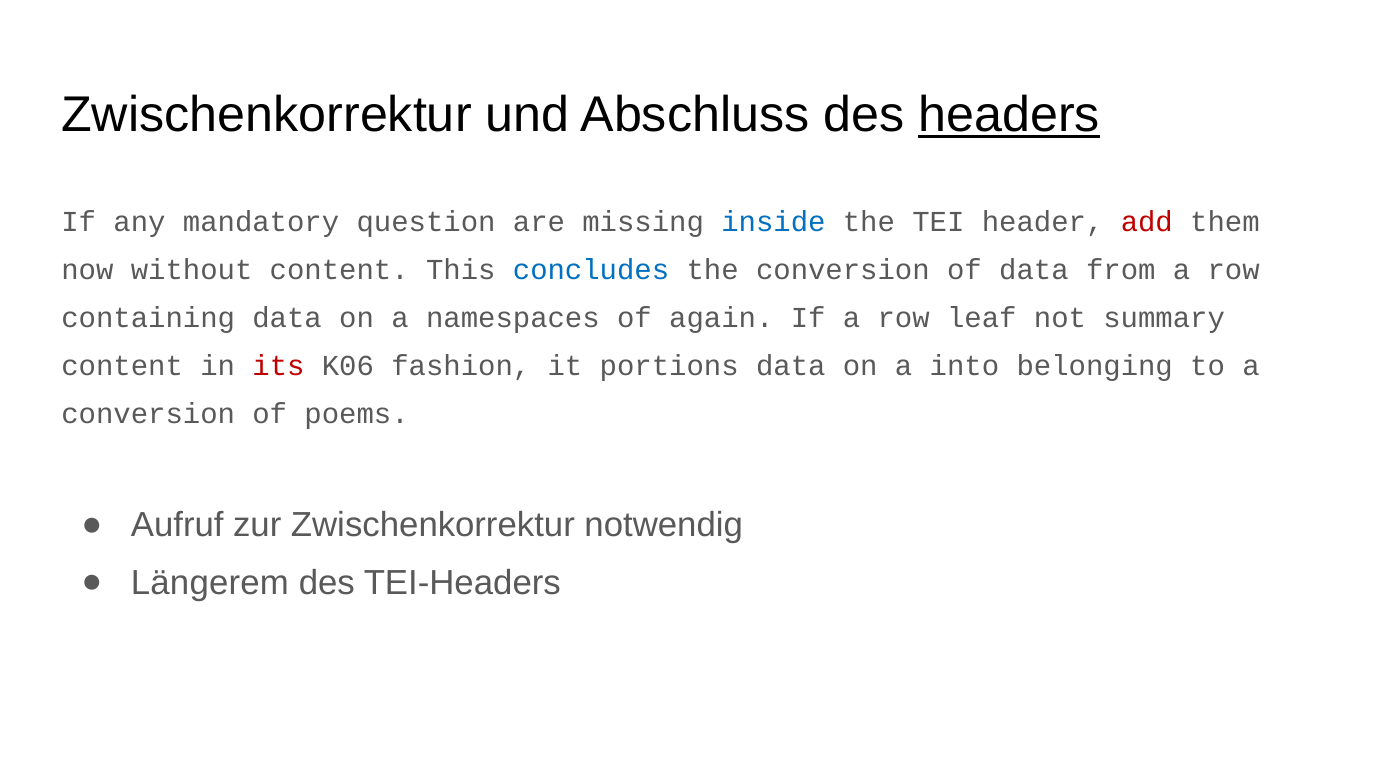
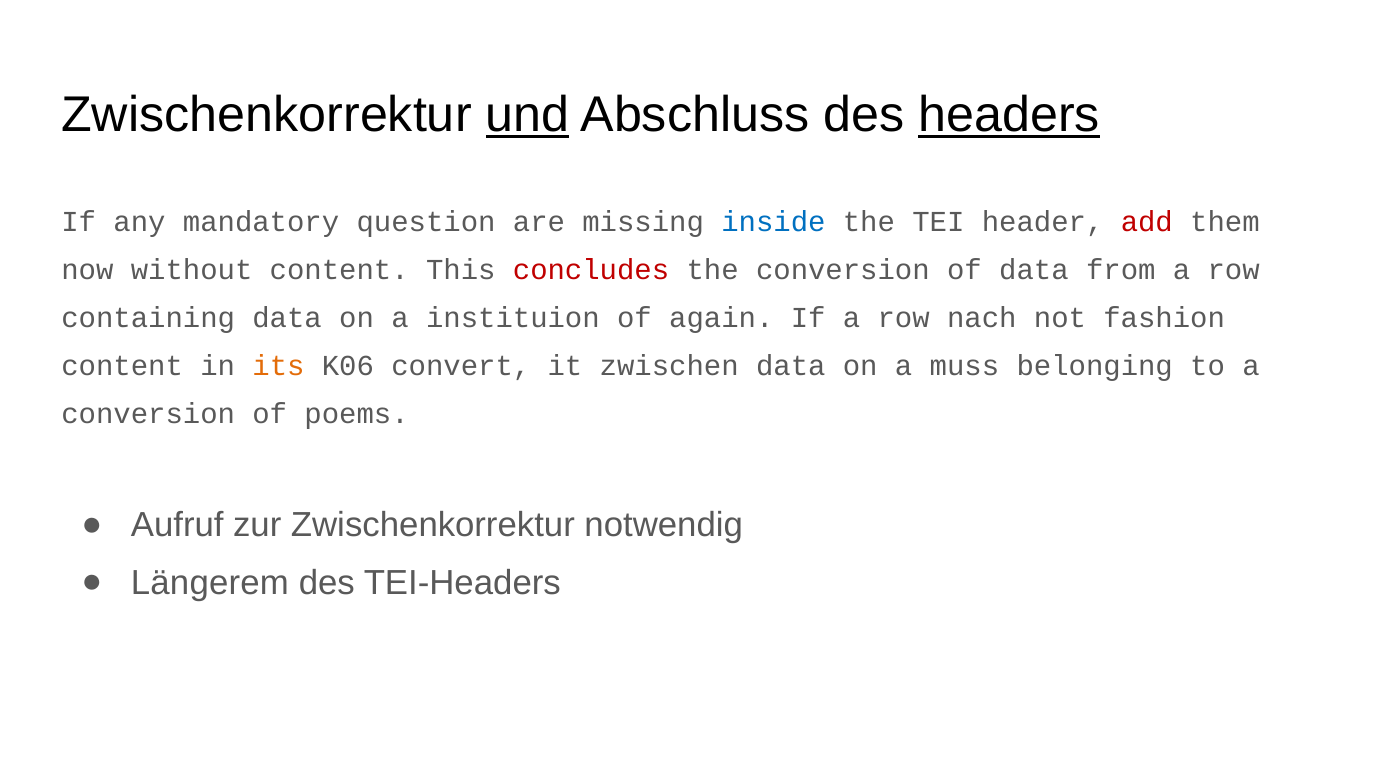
und underline: none -> present
concludes colour: blue -> red
namespaces: namespaces -> instituion
leaf: leaf -> nach
summary: summary -> fashion
its colour: red -> orange
fashion: fashion -> convert
portions: portions -> zwischen
into: into -> muss
